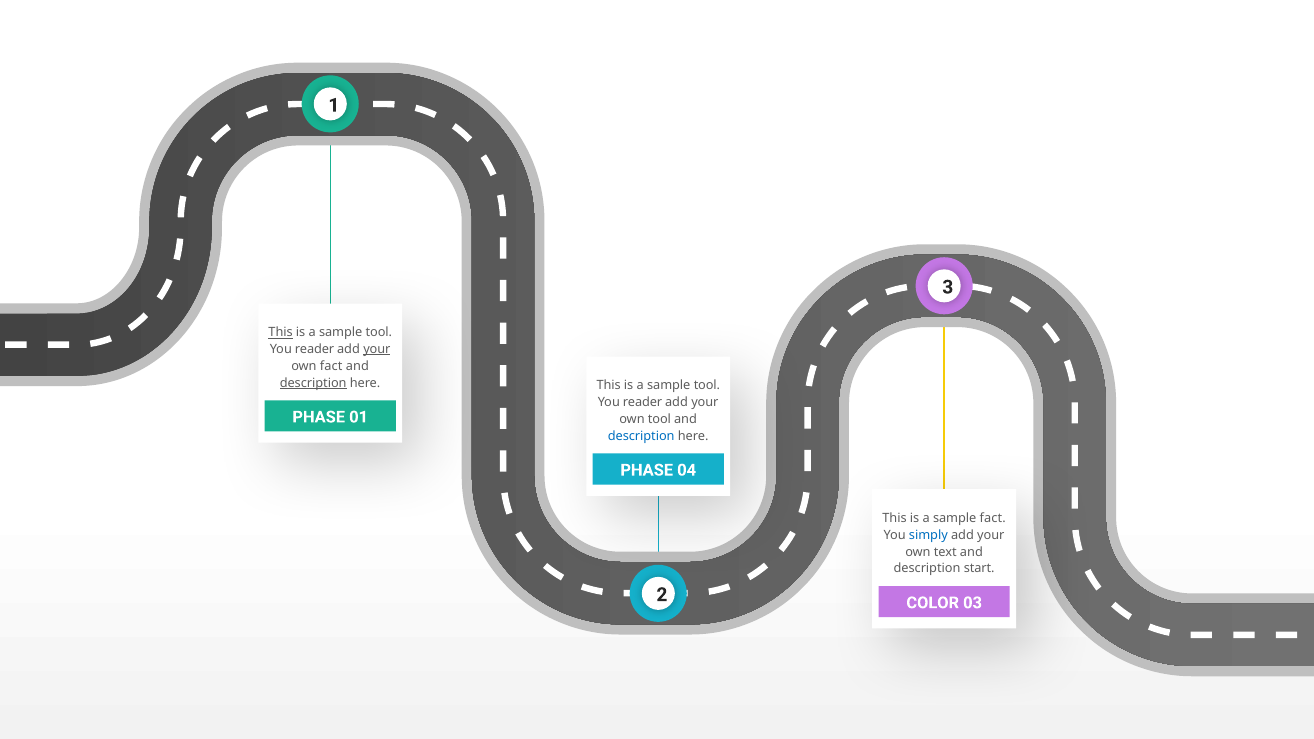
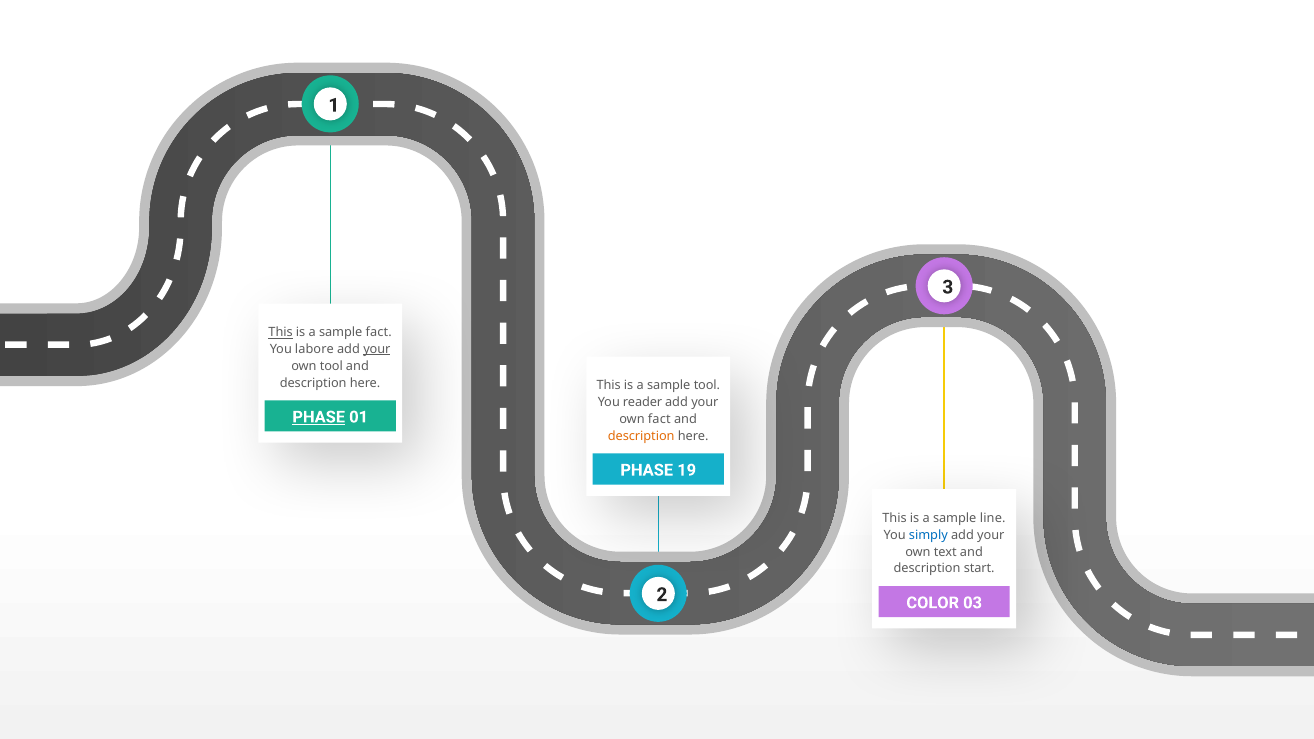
tool at (379, 333): tool -> fact
reader at (314, 349): reader -> labore
own fact: fact -> tool
description at (313, 383) underline: present -> none
PHASE at (319, 417) underline: none -> present
own tool: tool -> fact
description at (641, 436) colour: blue -> orange
04: 04 -> 19
sample fact: fact -> line
